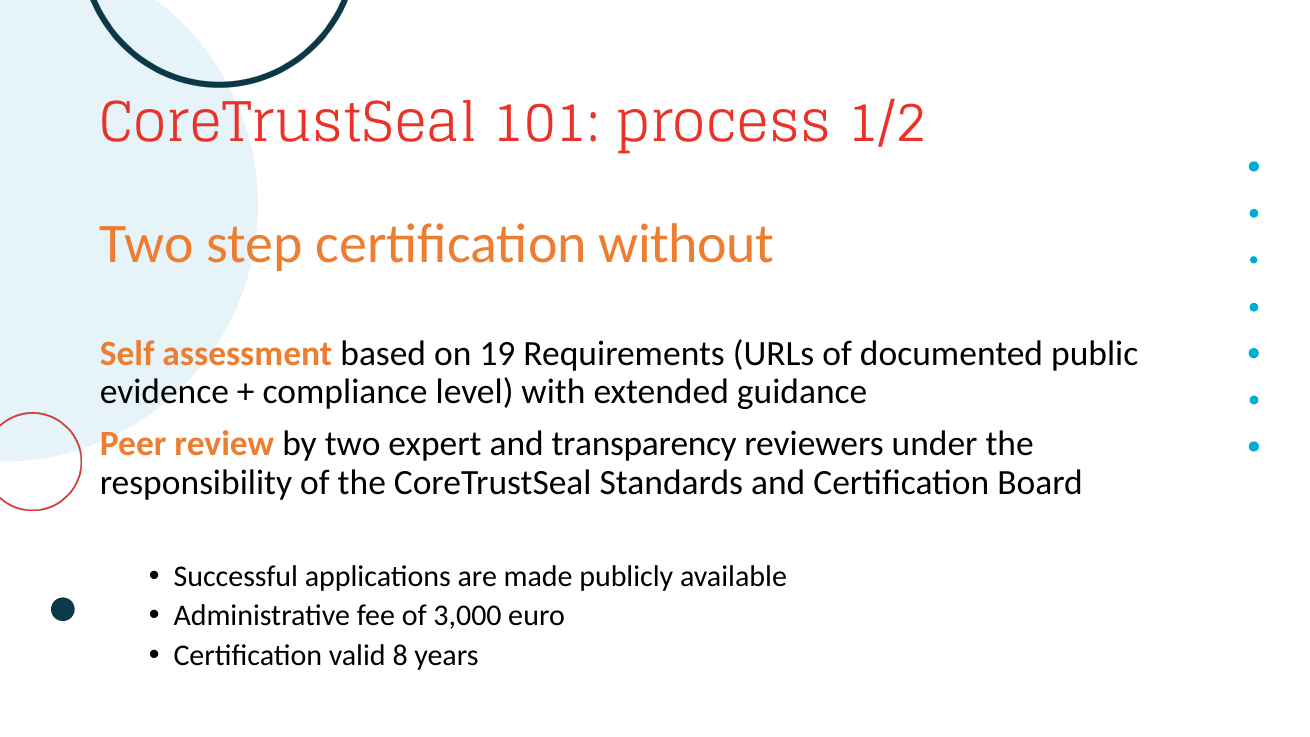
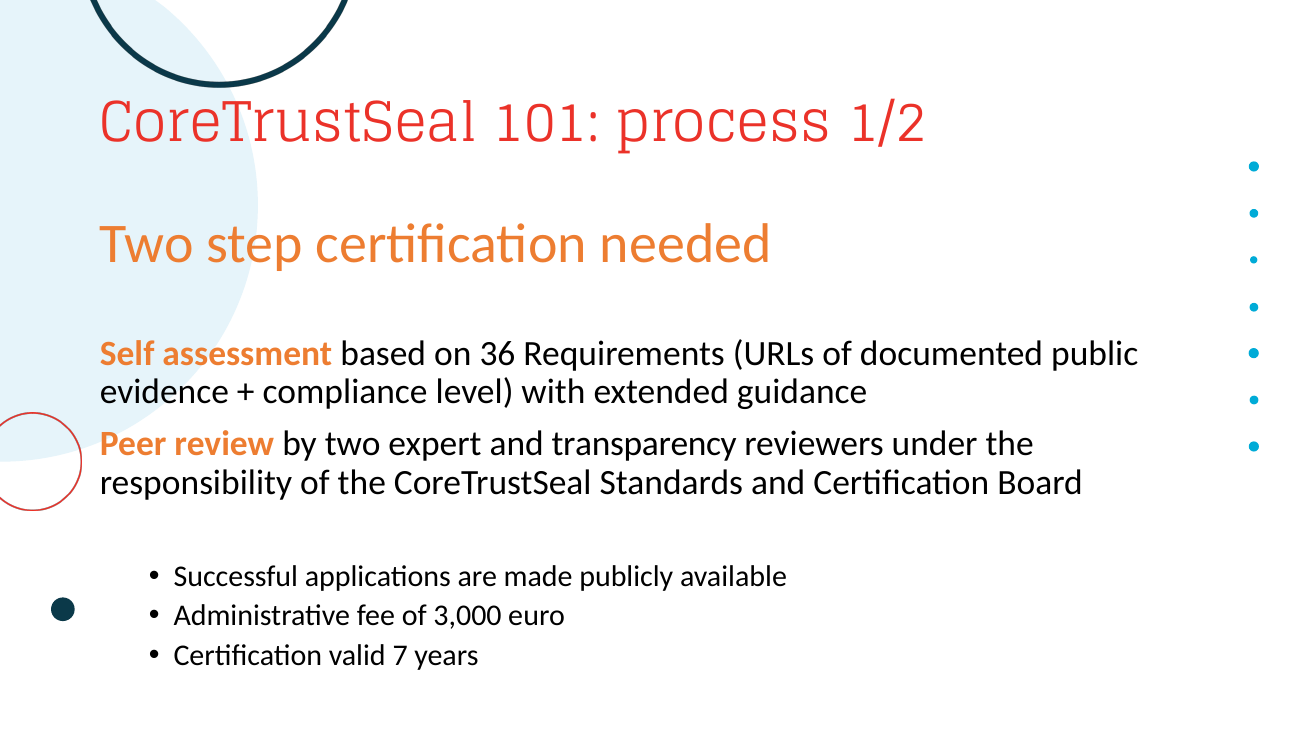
without: without -> needed
19: 19 -> 36
8: 8 -> 7
